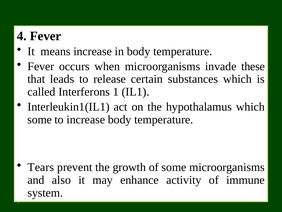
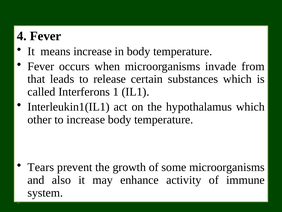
these: these -> from
some at (40, 119): some -> other
